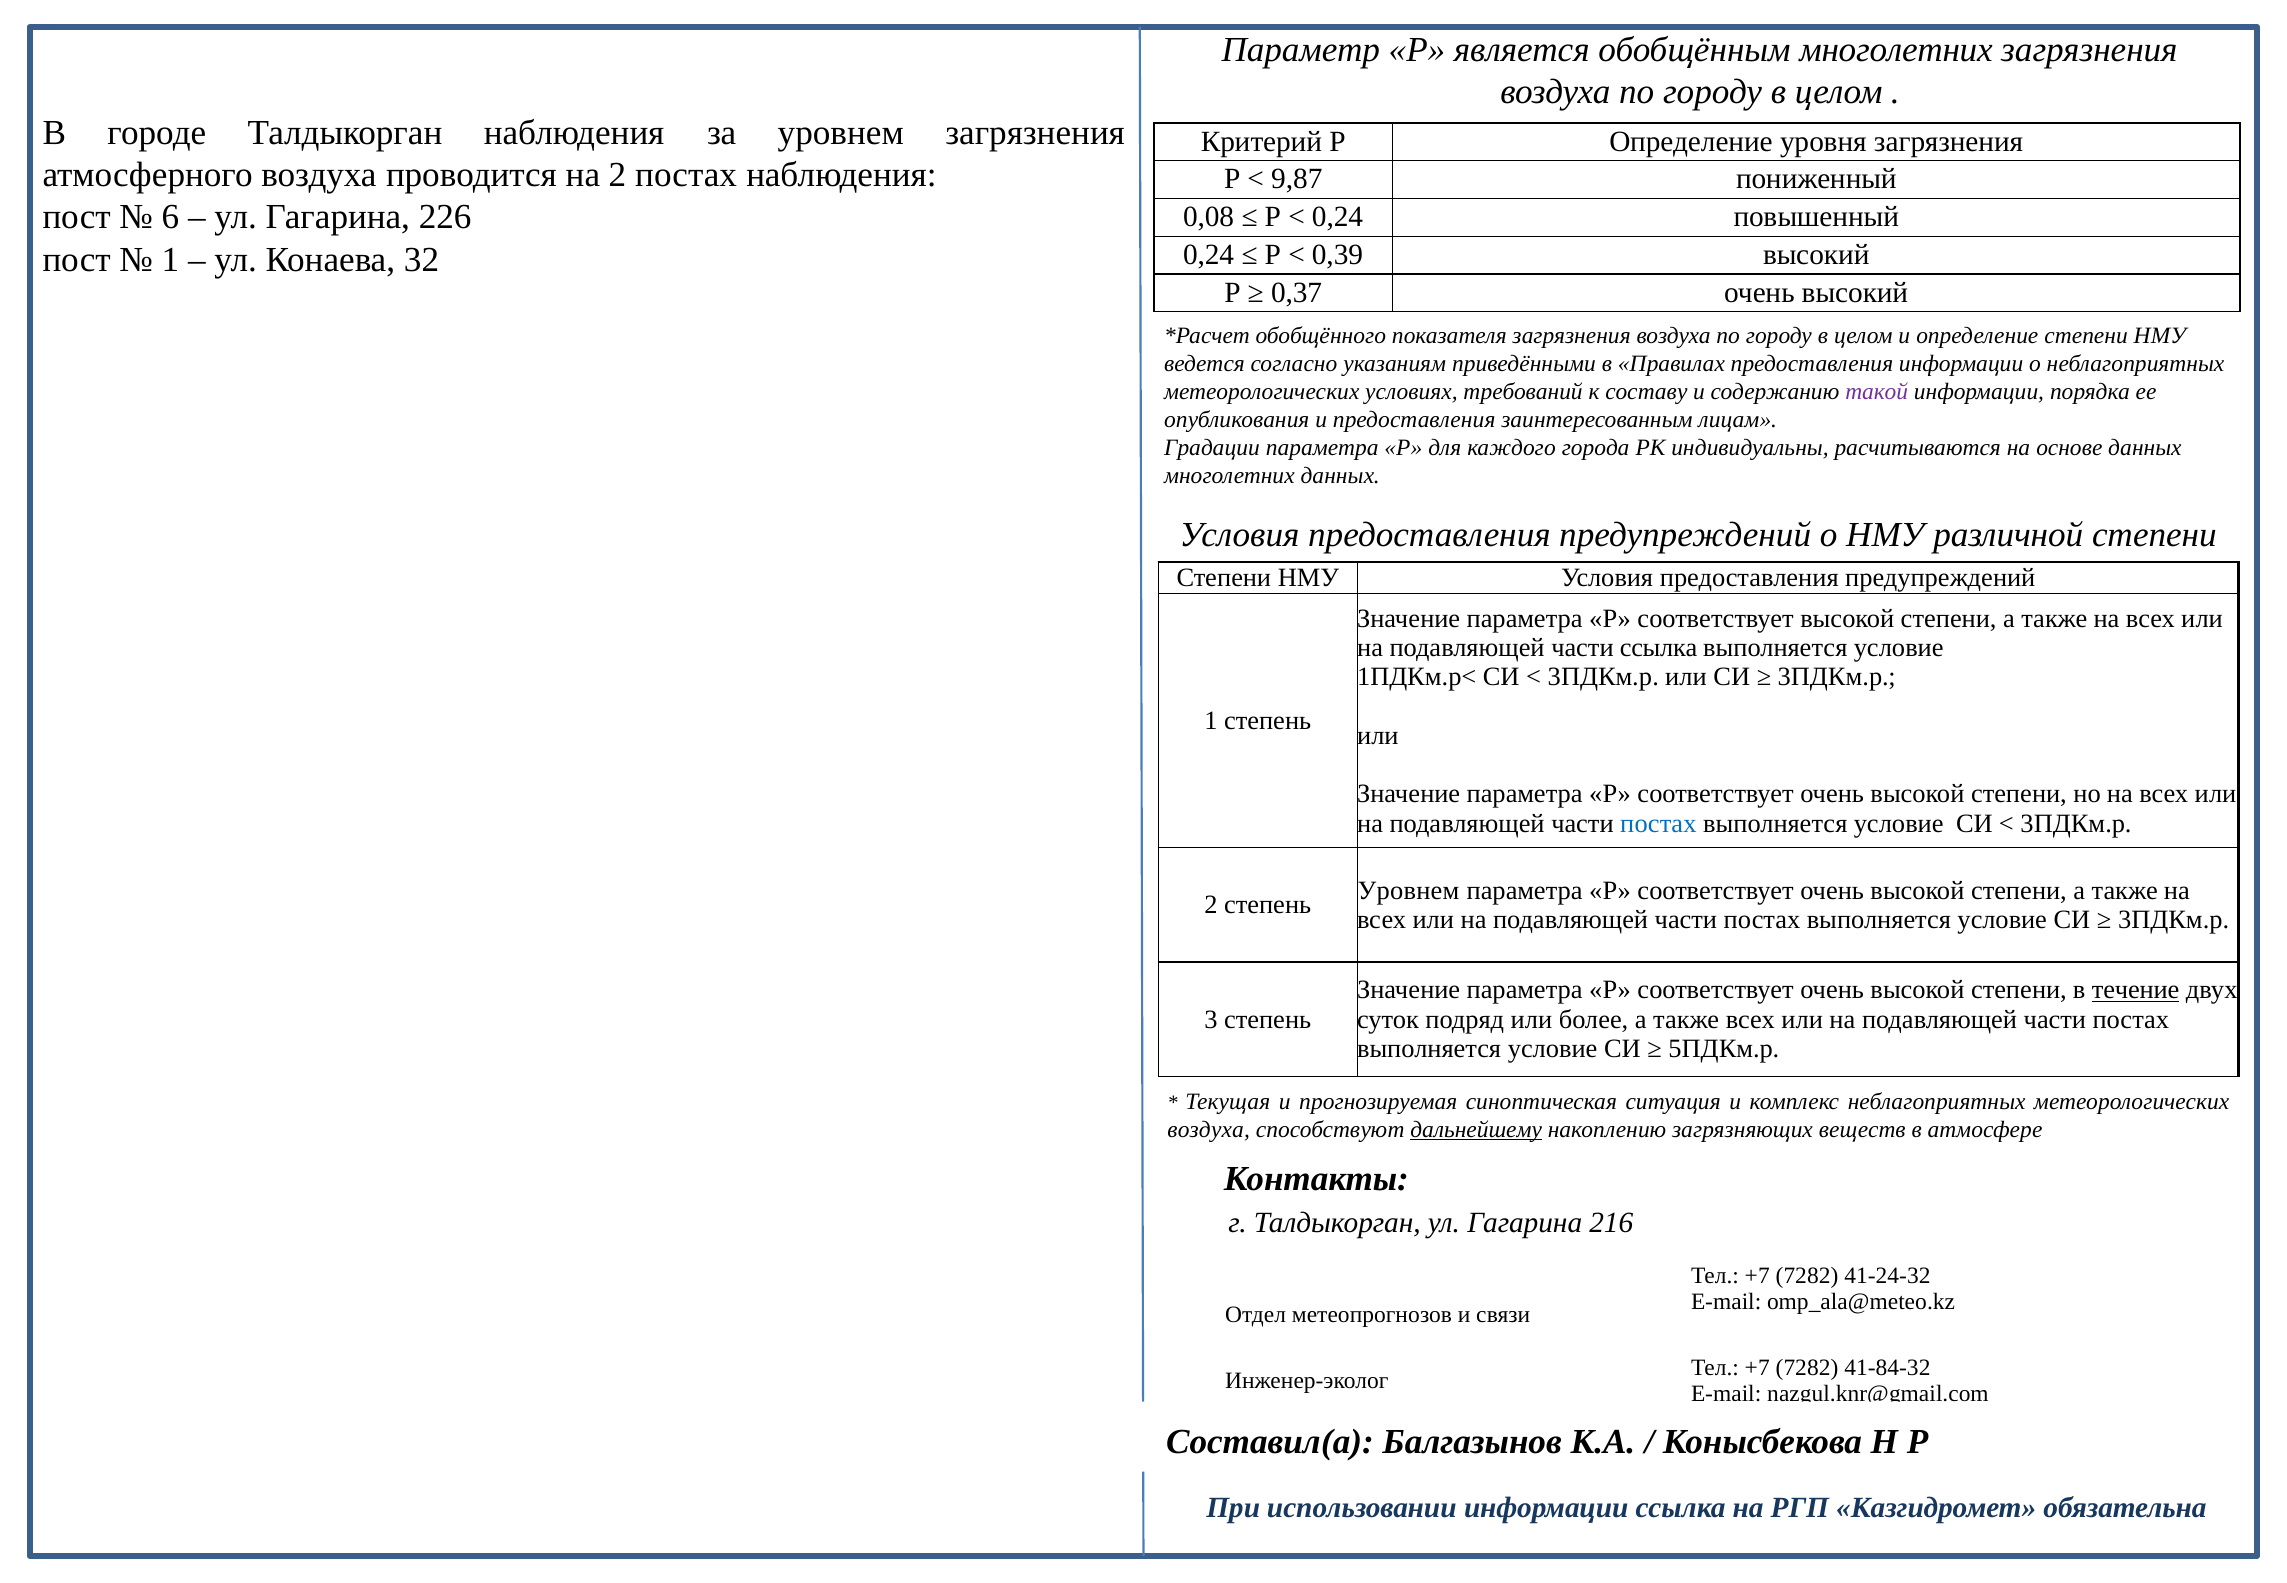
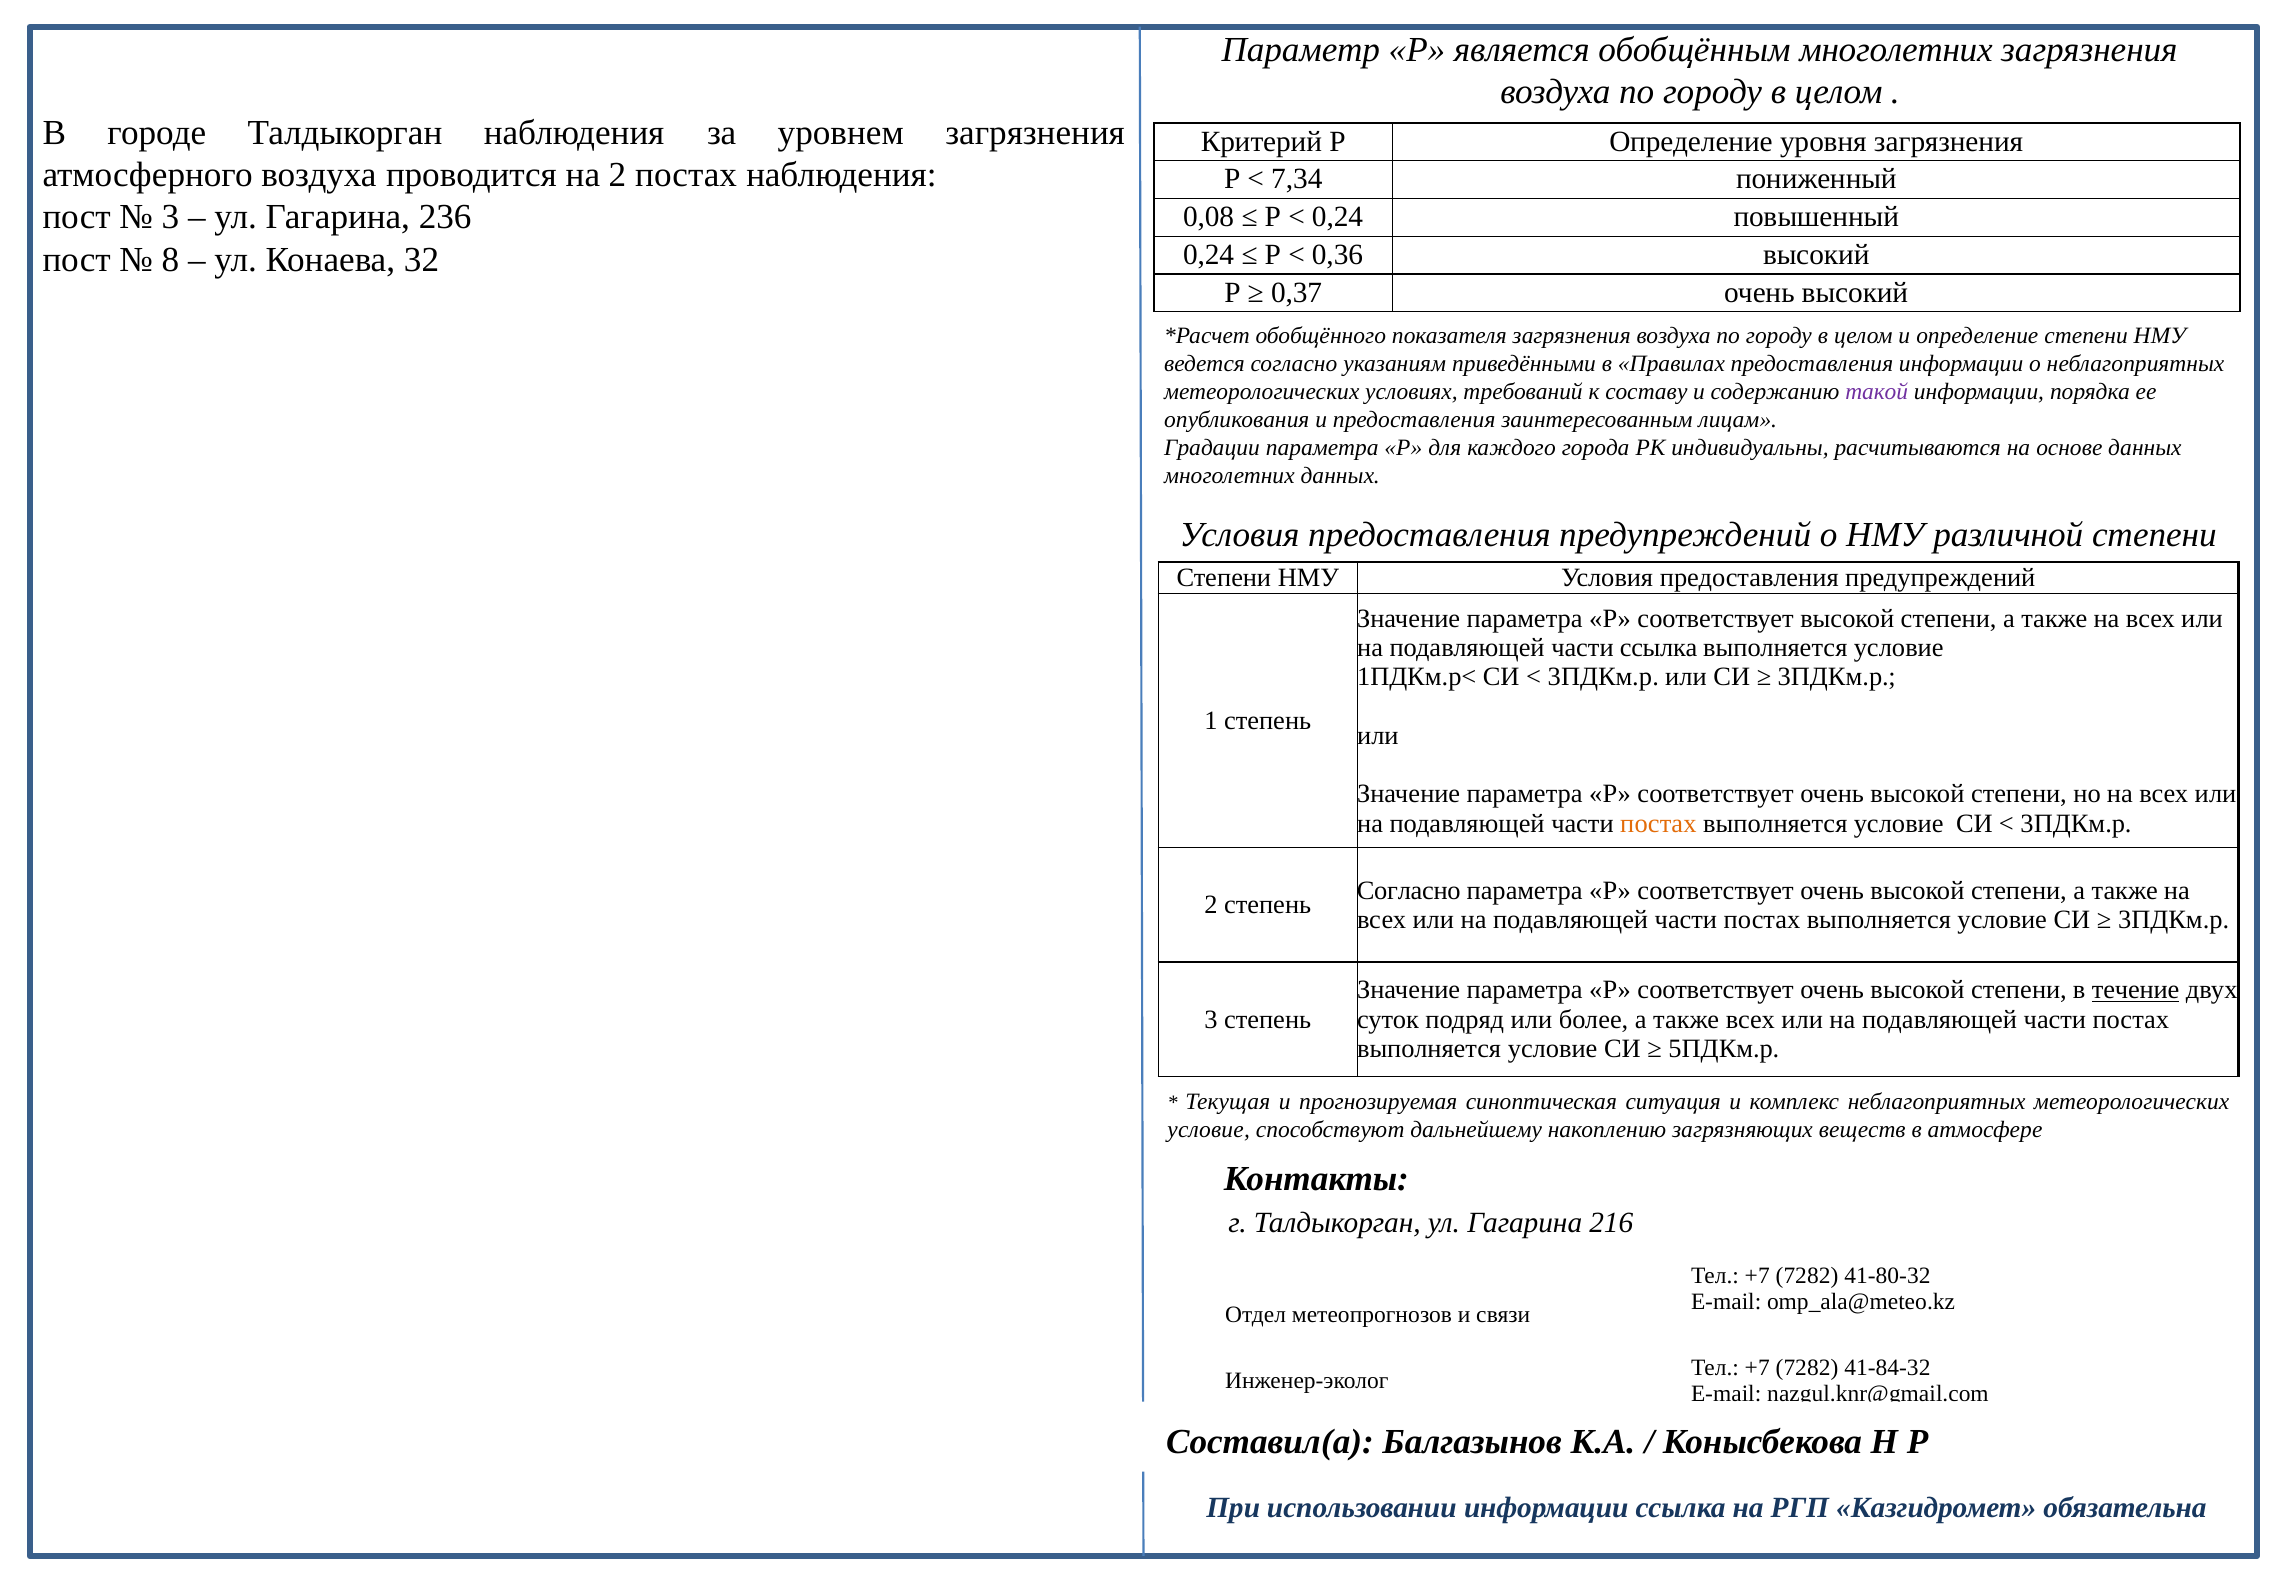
9,87: 9,87 -> 7,34
6 at (170, 217): 6 -> 3
226: 226 -> 236
0,39: 0,39 -> 0,36
1 at (170, 260): 1 -> 8
постах at (1658, 823) colour: blue -> orange
Уровнем at (1409, 891): Уровнем -> Согласно
воздуха at (1209, 1130): воздуха -> условие
дальнейшему underline: present -> none
41-24-32: 41-24-32 -> 41-80-32
